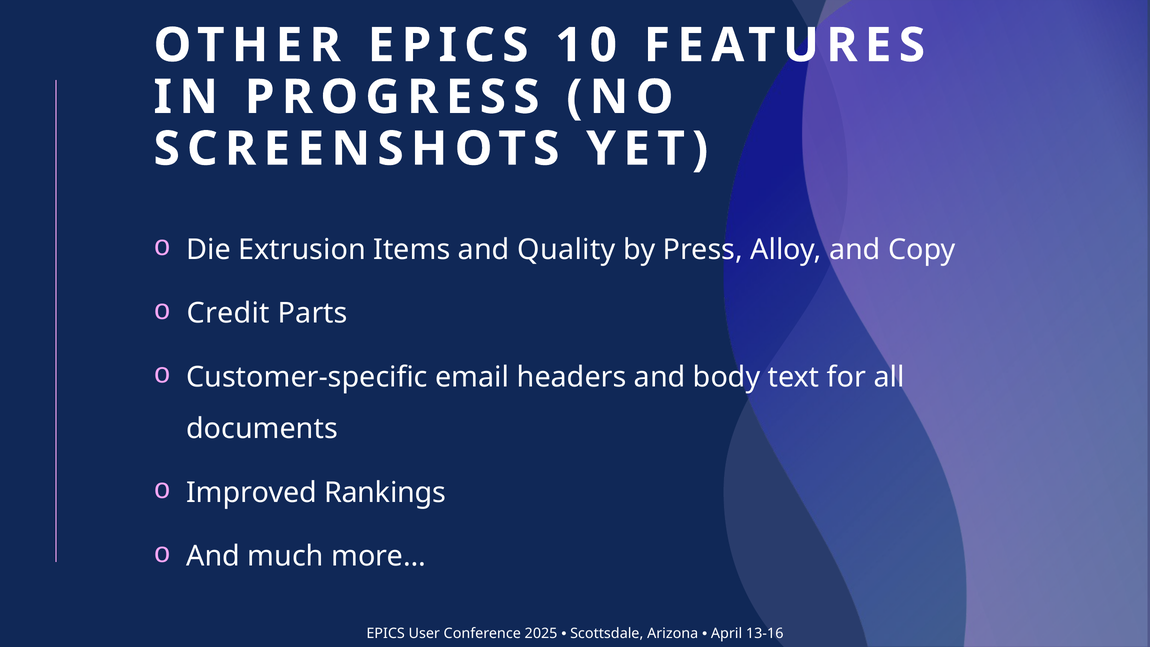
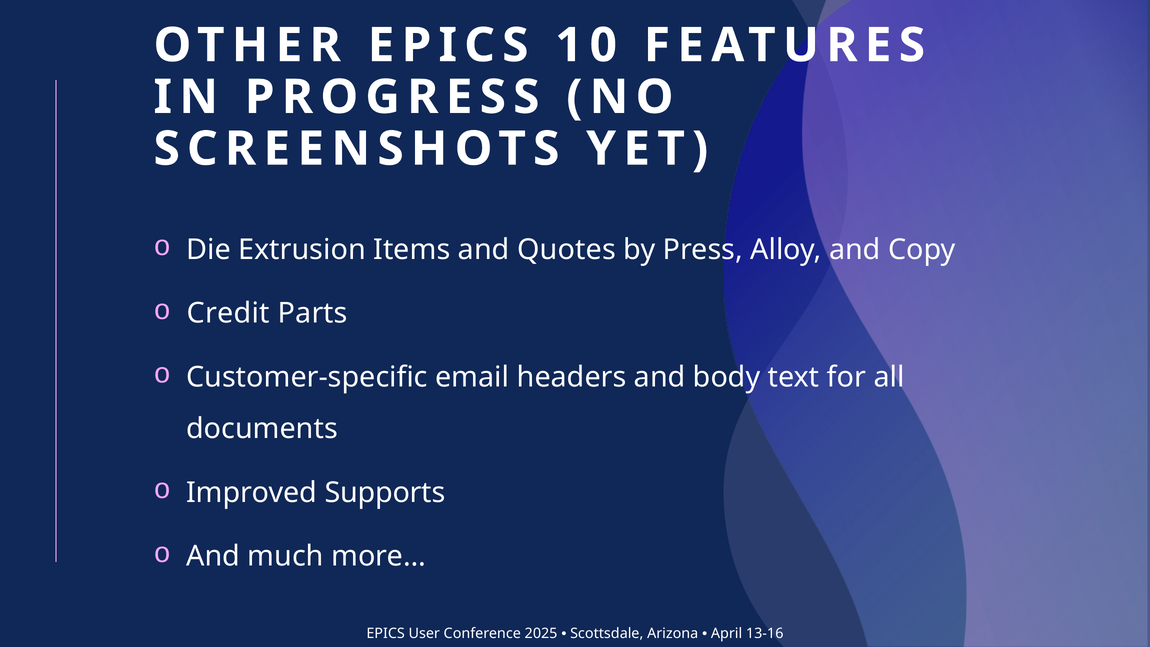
Quality: Quality -> Quotes
Rankings: Rankings -> Supports
